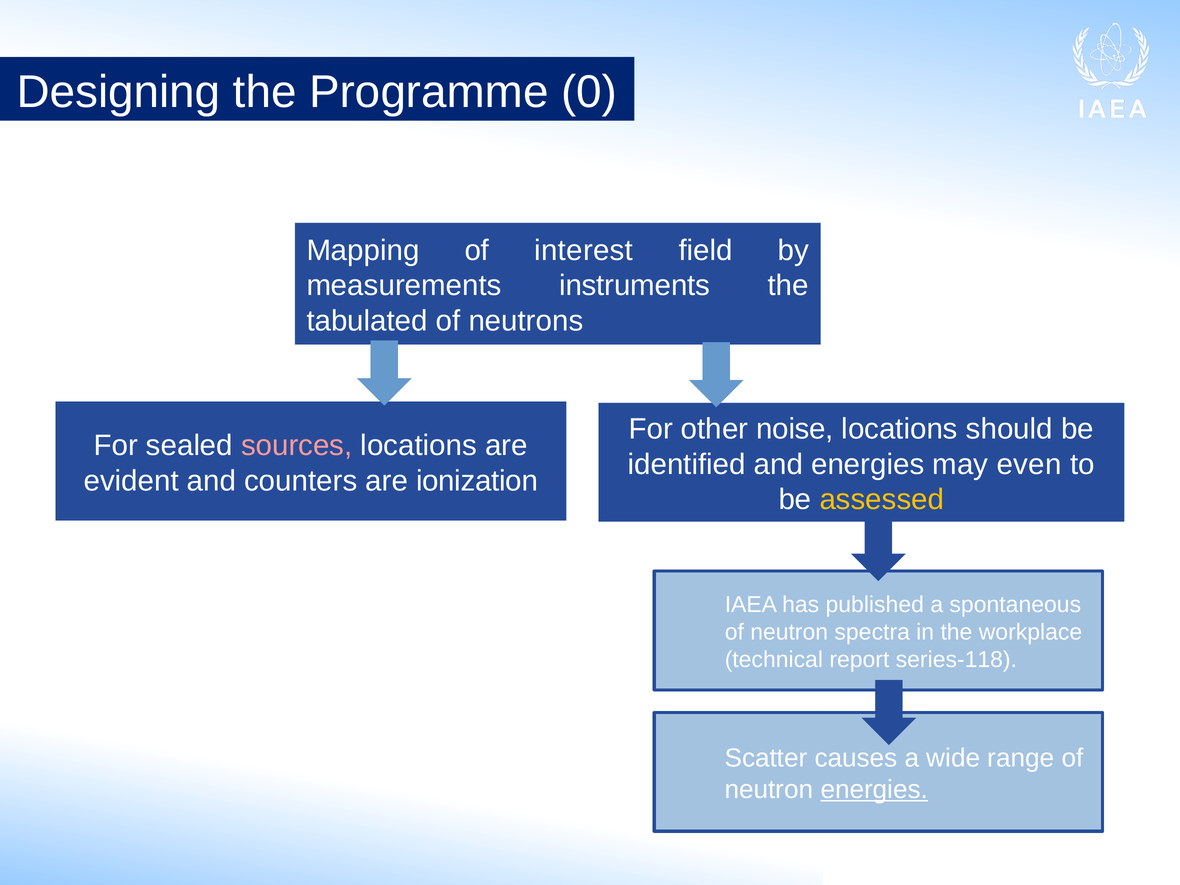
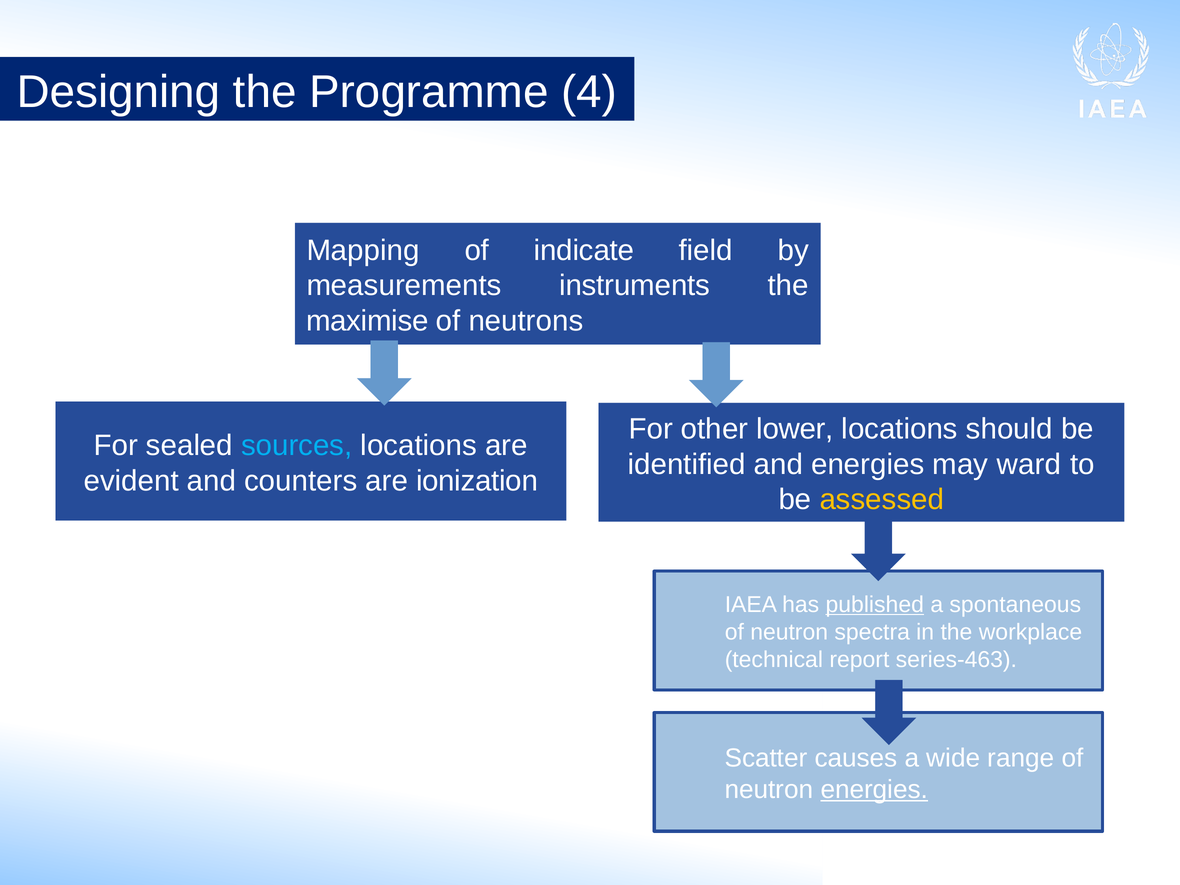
0: 0 -> 4
interest: interest -> indicate
tabulated: tabulated -> maximise
noise: noise -> lower
sources colour: pink -> light blue
even: even -> ward
published underline: none -> present
series-118: series-118 -> series-463
